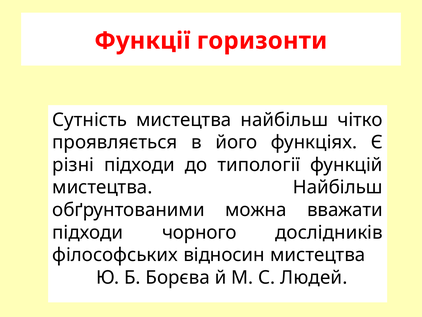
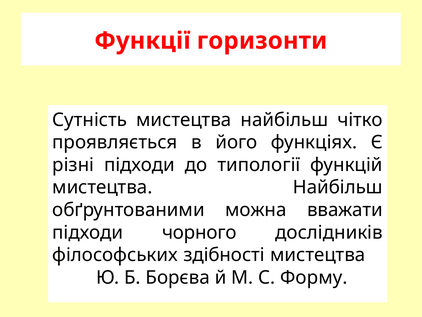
відносин: відносин -> здібності
Людей: Людей -> Форму
